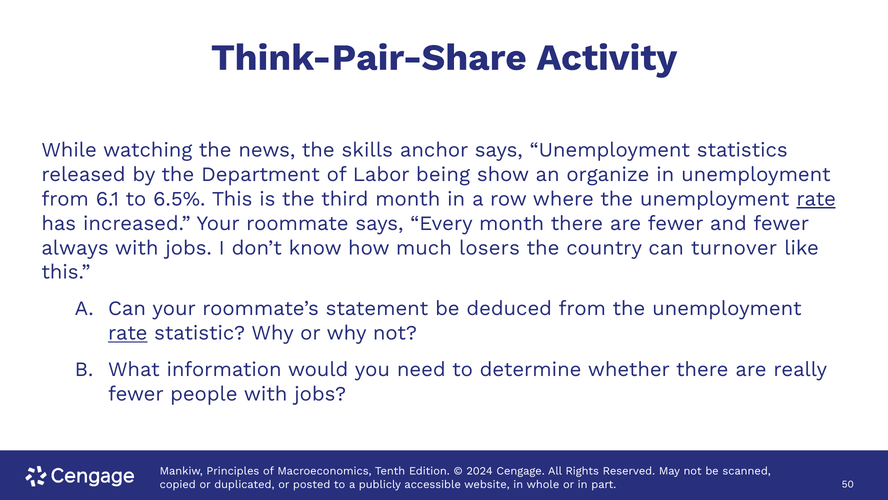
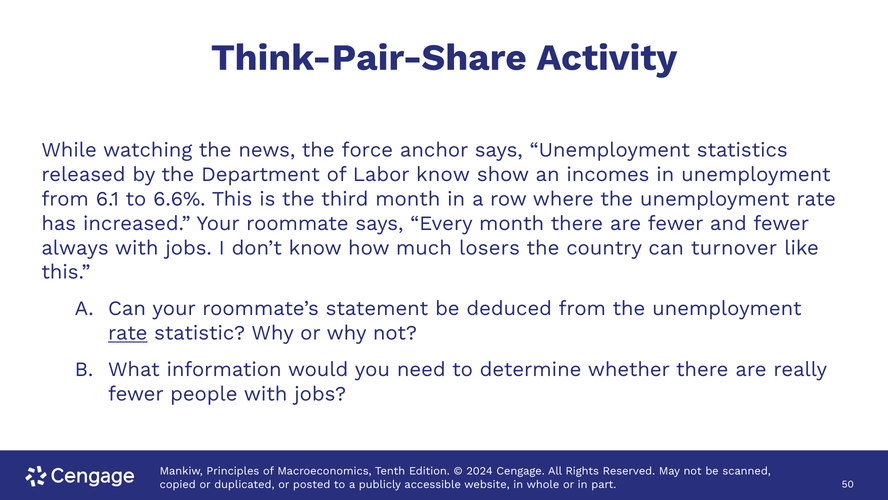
skills: skills -> force
Labor being: being -> know
organize: organize -> incomes
6.5%: 6.5% -> 6.6%
rate at (816, 199) underline: present -> none
